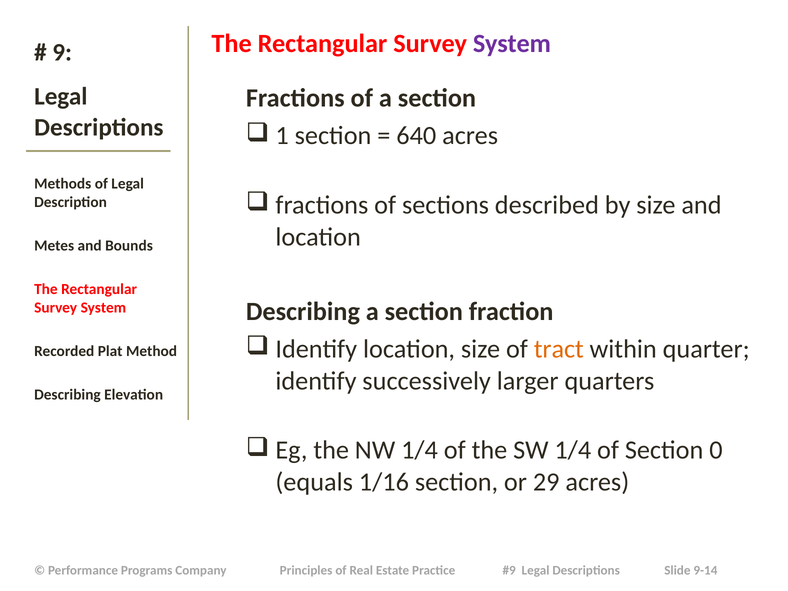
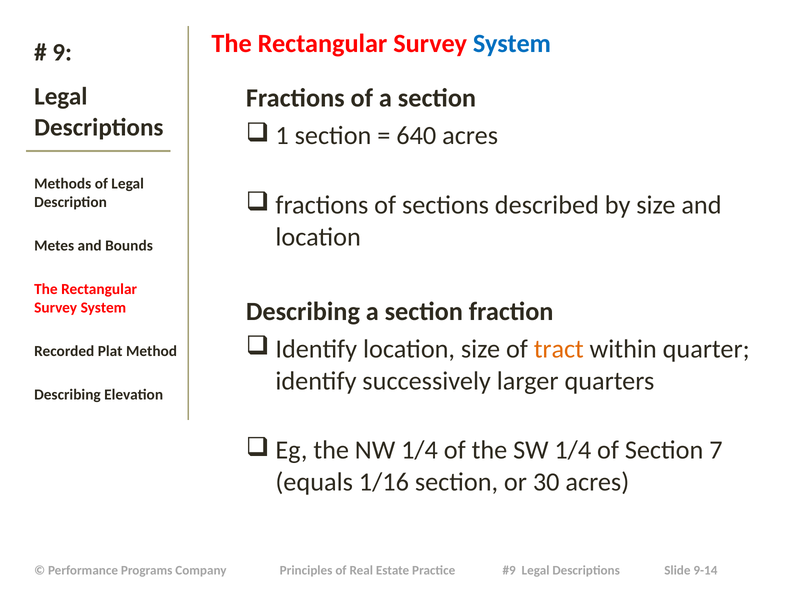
System at (512, 44) colour: purple -> blue
0: 0 -> 7
29: 29 -> 30
